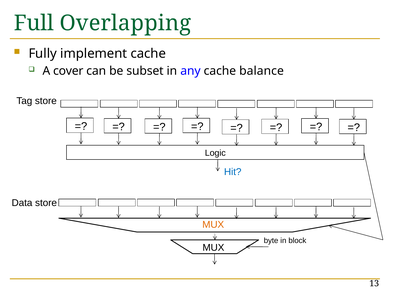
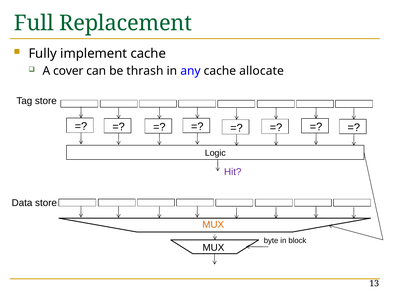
Overlapping: Overlapping -> Replacement
subset: subset -> thrash
balance: balance -> allocate
Hit colour: blue -> purple
